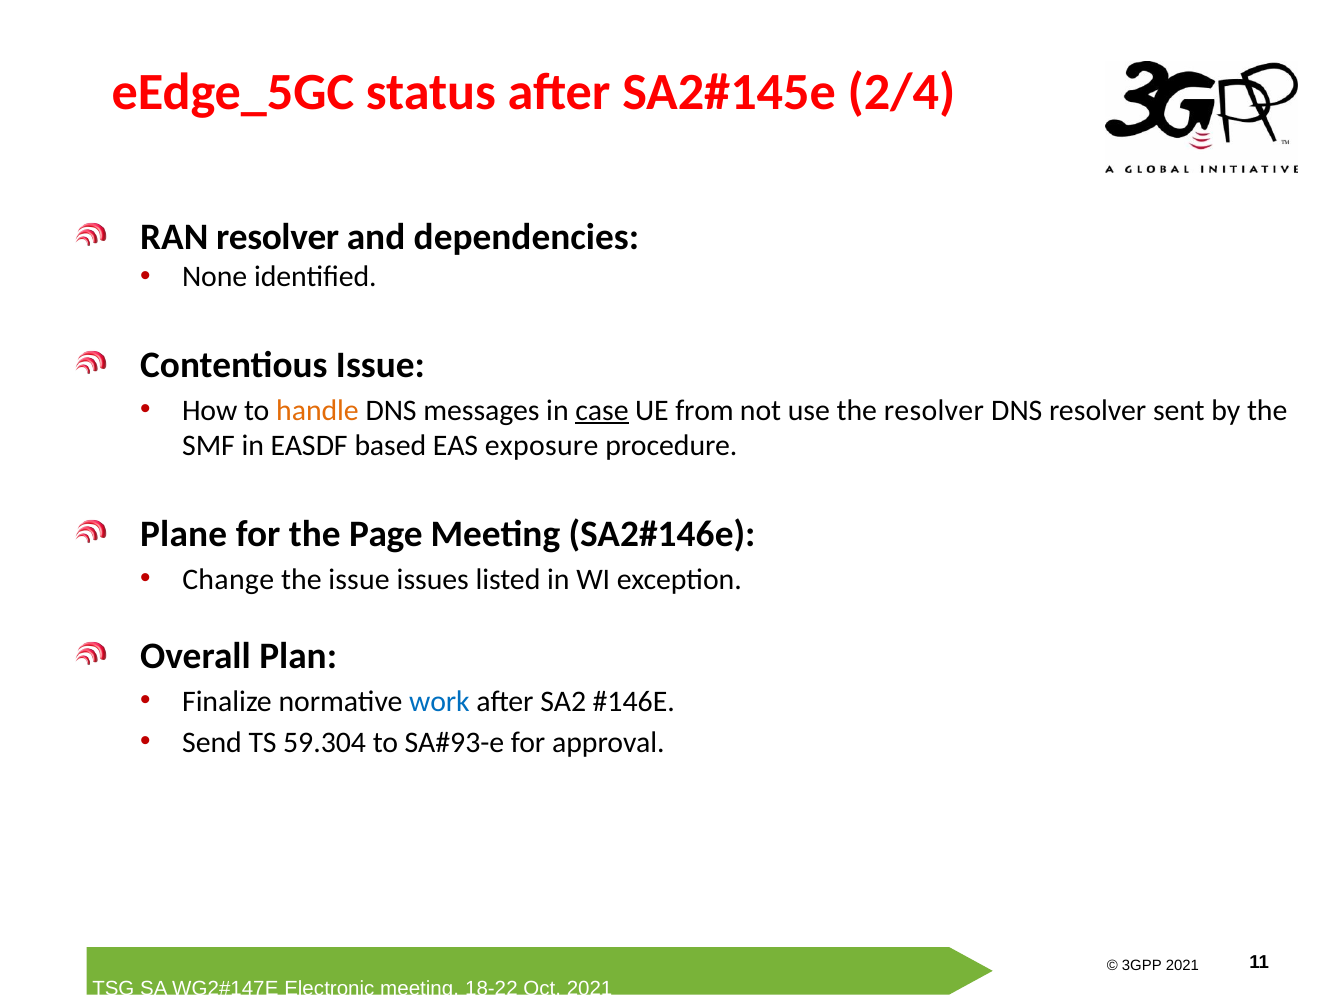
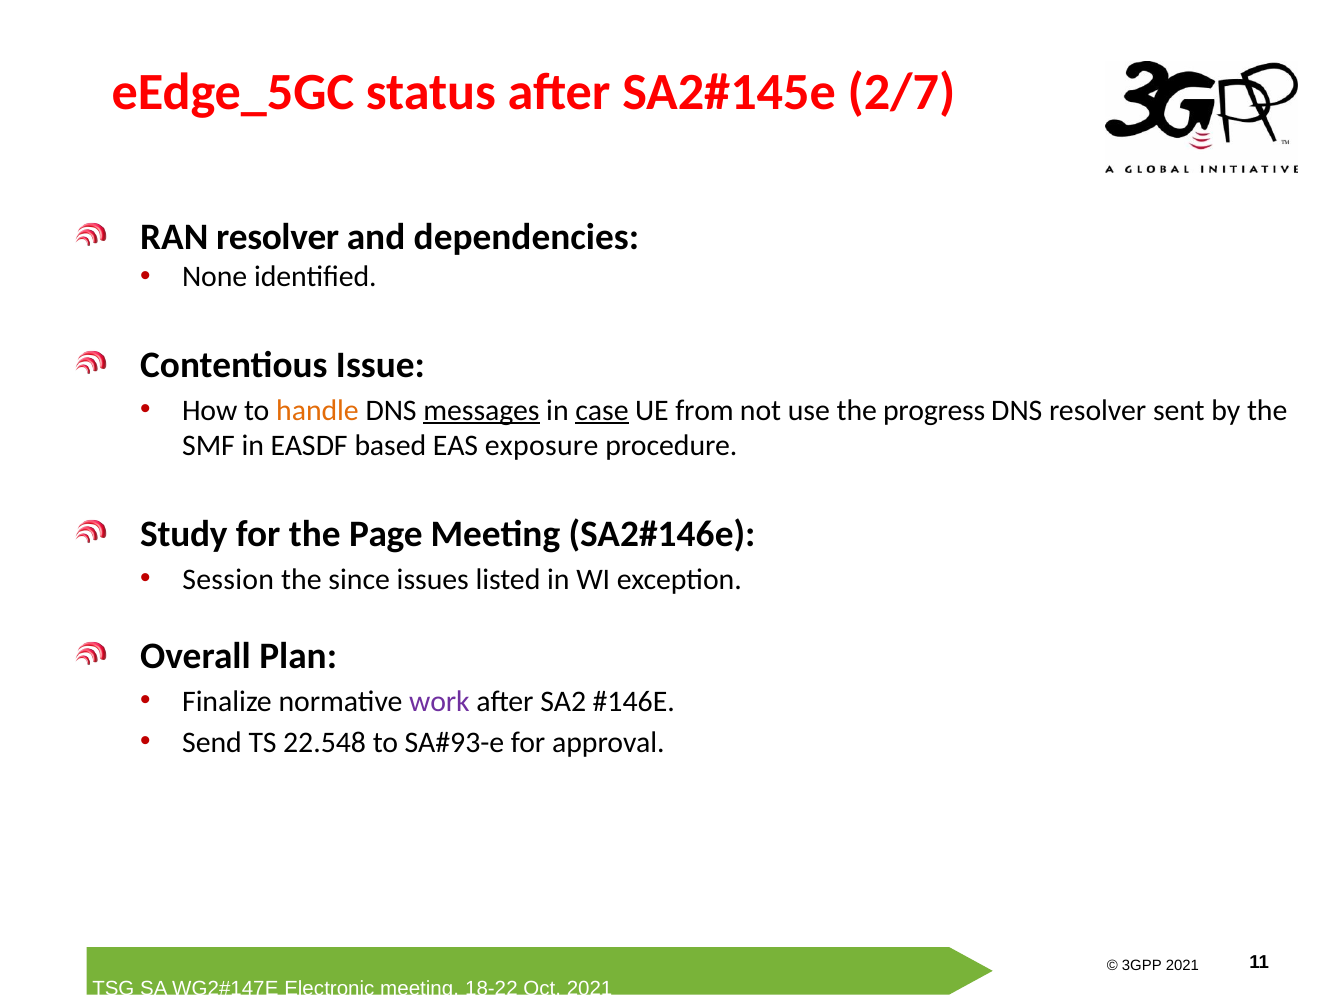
2/4: 2/4 -> 2/7
messages underline: none -> present
the resolver: resolver -> progress
Plane: Plane -> Study
Change: Change -> Session
the issue: issue -> since
work colour: blue -> purple
59.304: 59.304 -> 22.548
